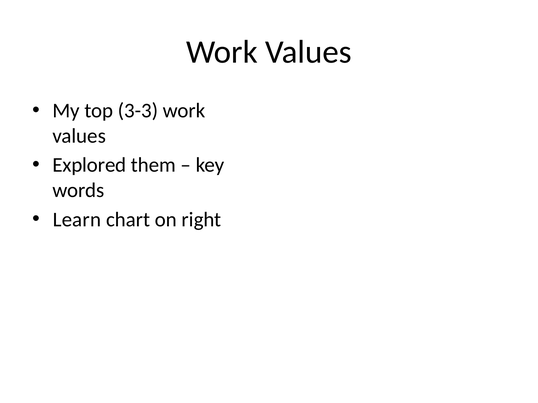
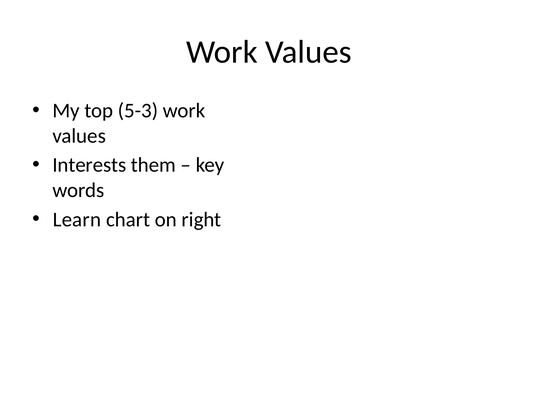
3-3: 3-3 -> 5-3
Explored: Explored -> Interests
